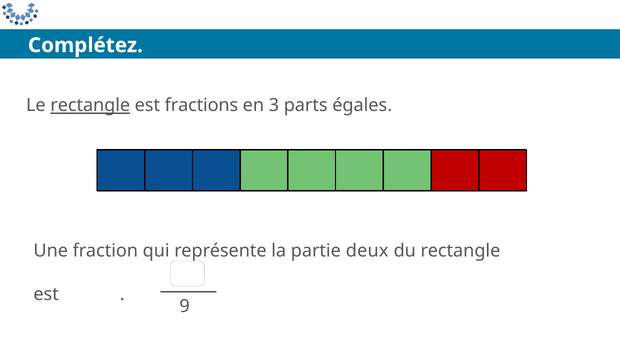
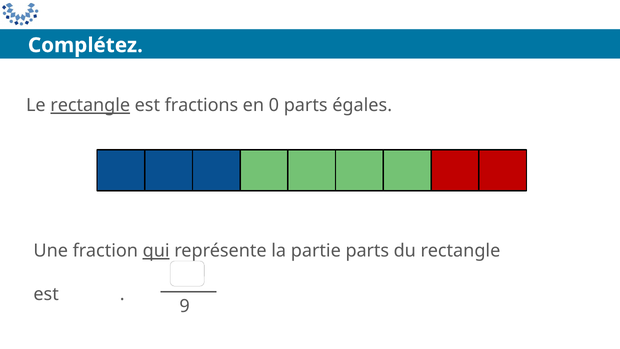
3: 3 -> 0
qui underline: none -> present
partie deux: deux -> parts
